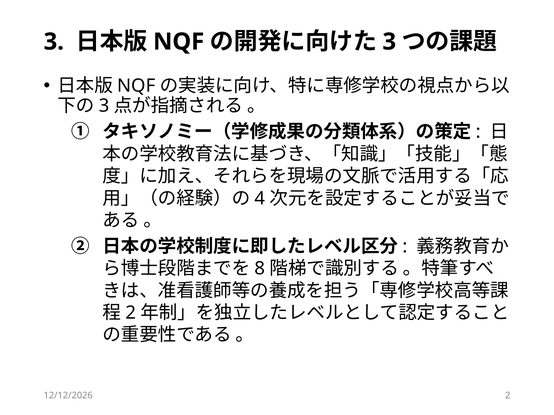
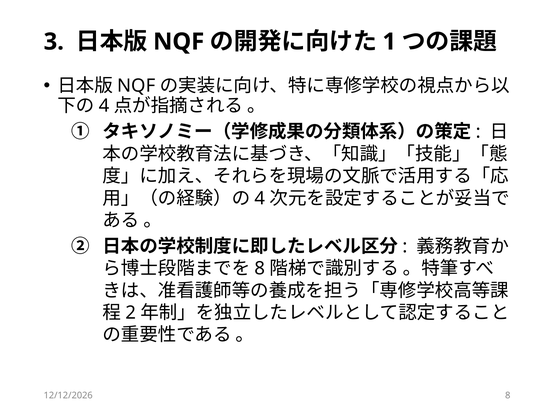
3 at (389, 42): 3 -> 1
3 at (104, 106): 3 -> 4
2 at (508, 396): 2 -> 8
